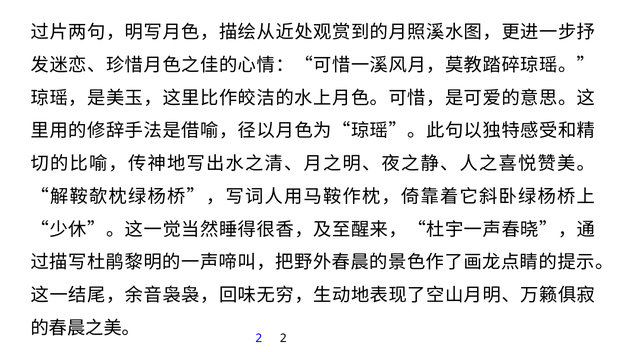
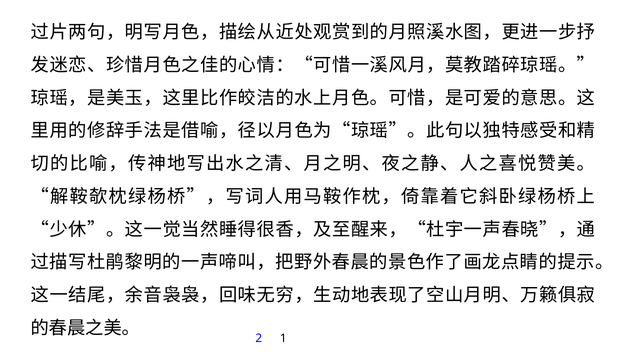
2 2: 2 -> 1
